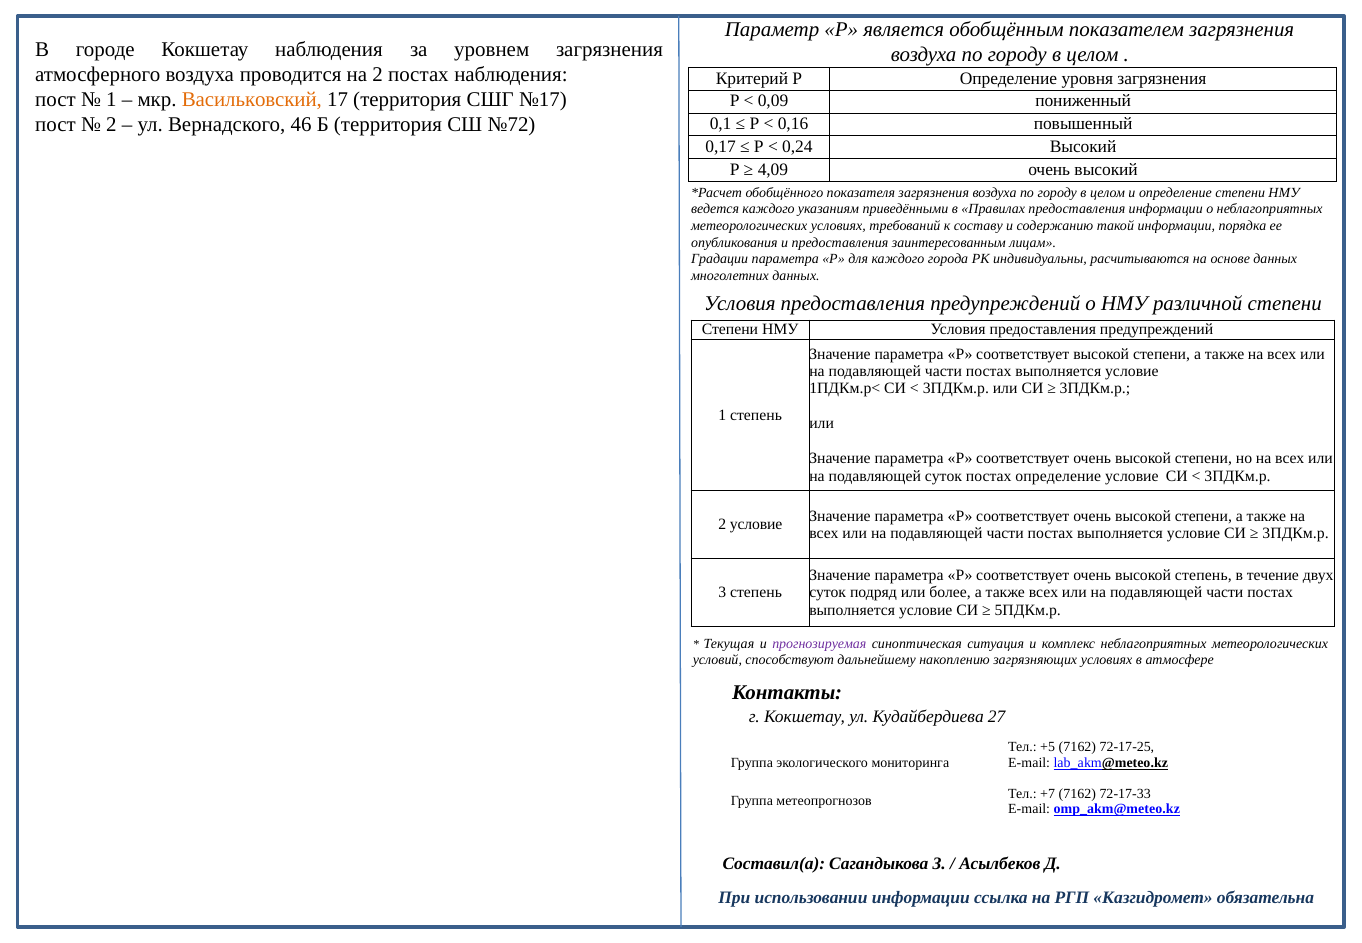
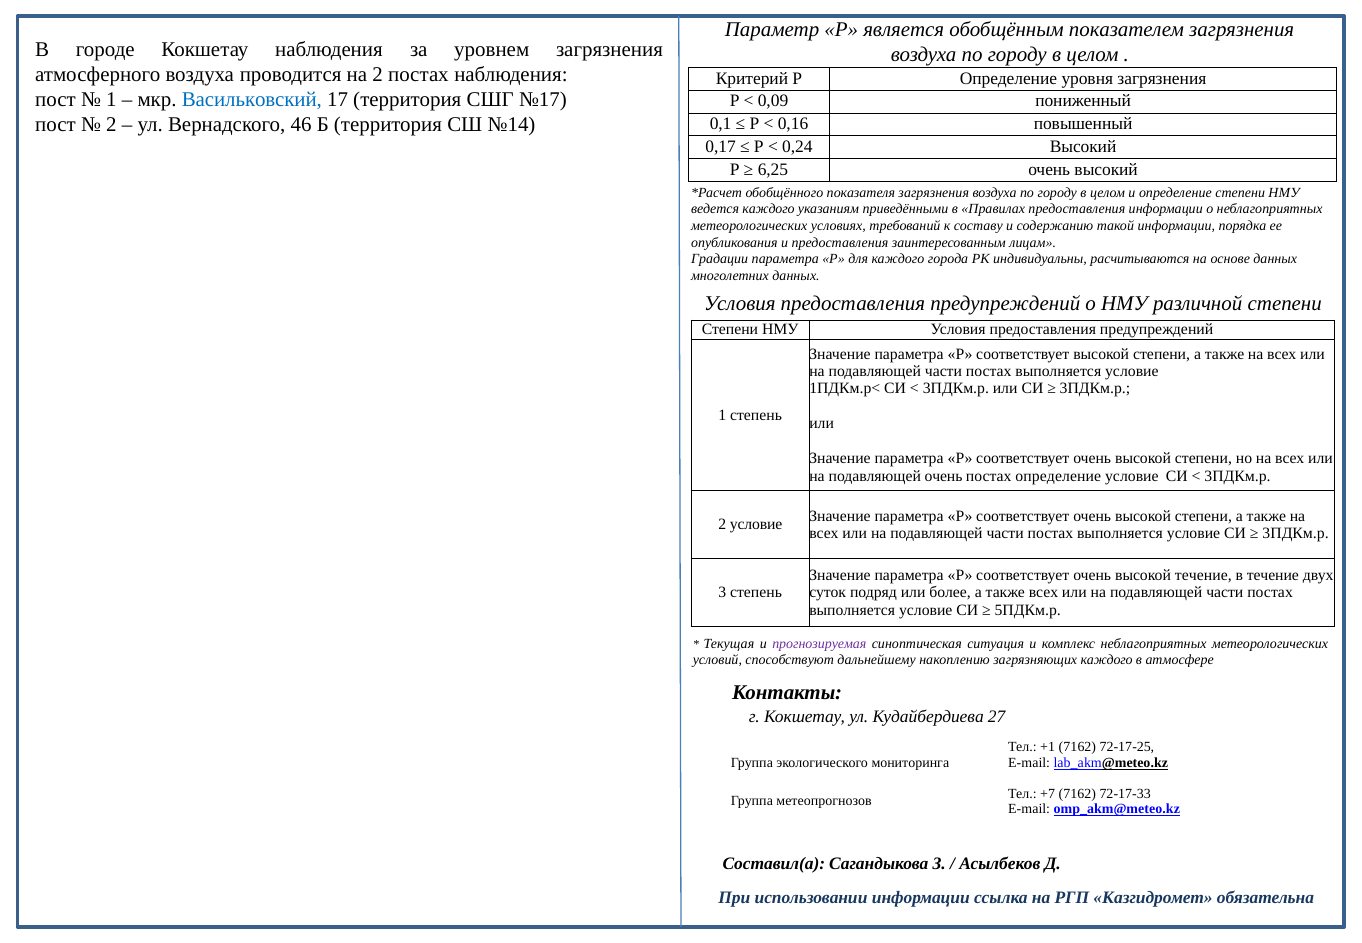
Васильковский colour: orange -> blue
№72: №72 -> №14
4,09: 4,09 -> 6,25
подавляющей суток: суток -> очень
высокой степень: степень -> течение
загрязняющих условиях: условиях -> каждого
+5: +5 -> +1
